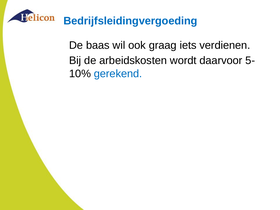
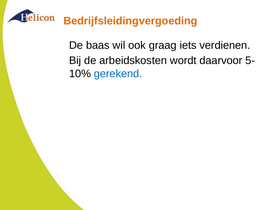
Bedrijfsleidingvergoeding colour: blue -> orange
